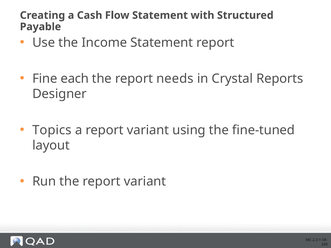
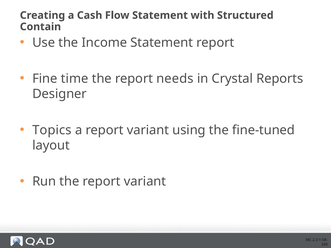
Payable: Payable -> Contain
each: each -> time
